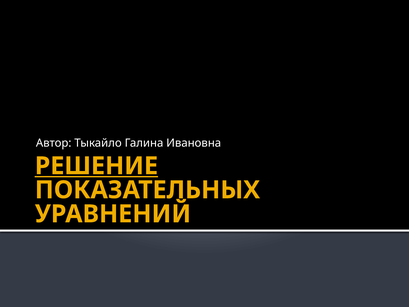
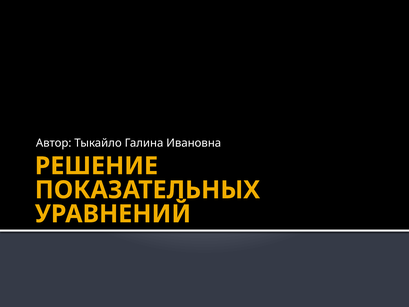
РЕШЕНИЕ underline: present -> none
